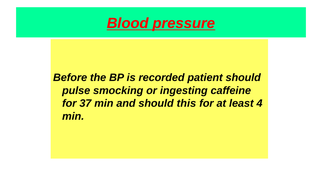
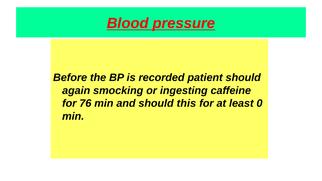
pulse: pulse -> again
37: 37 -> 76
4: 4 -> 0
